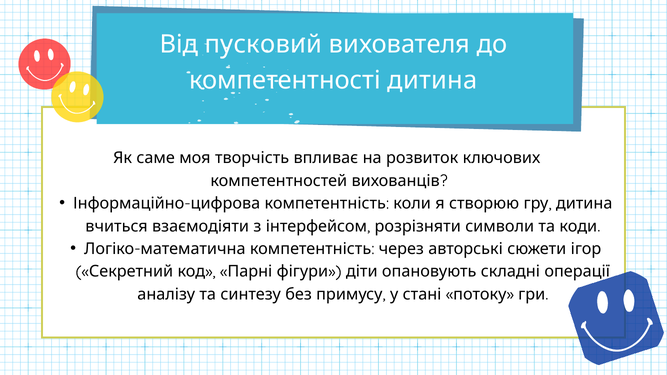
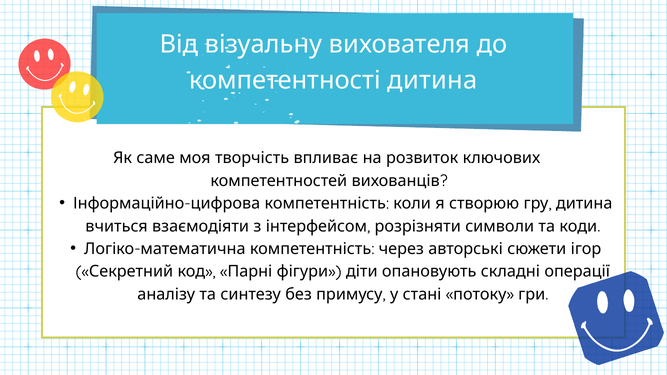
пусковий: пусковий -> візуальну
